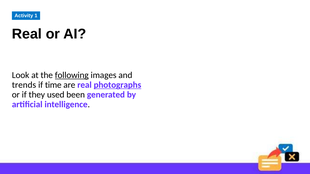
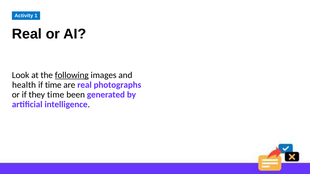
trends: trends -> health
photographs underline: present -> none
they used: used -> time
